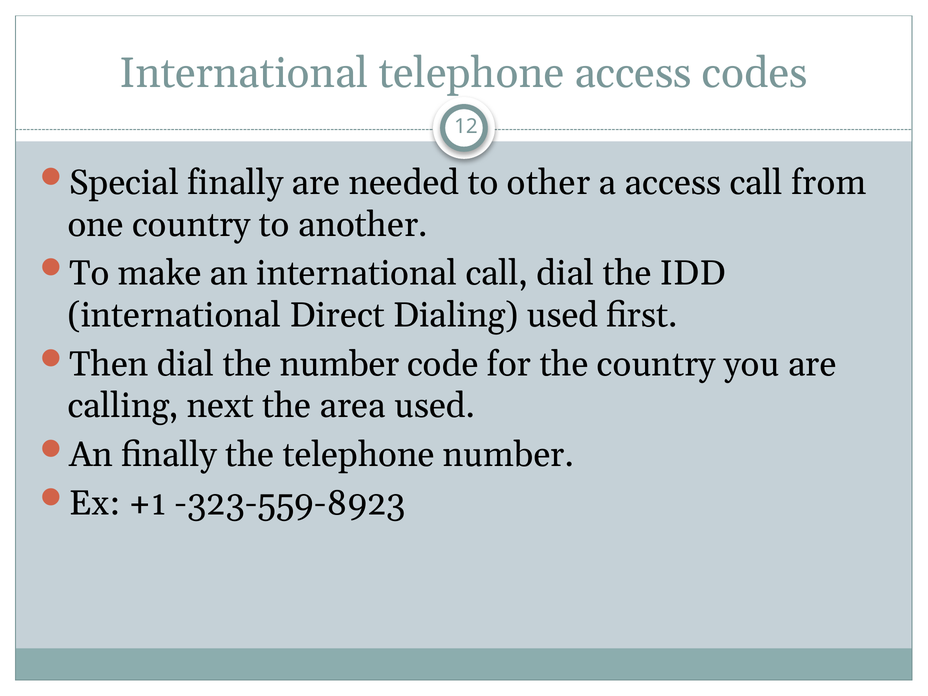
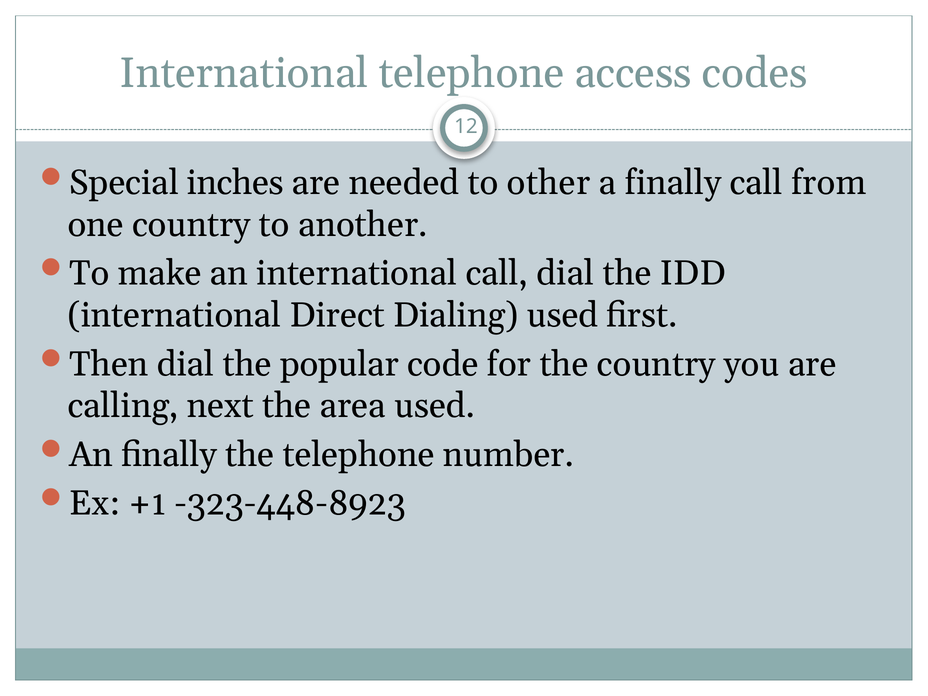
Special finally: finally -> inches
a access: access -> finally
the number: number -> popular
-323-559-8923: -323-559-8923 -> -323-448-8923
